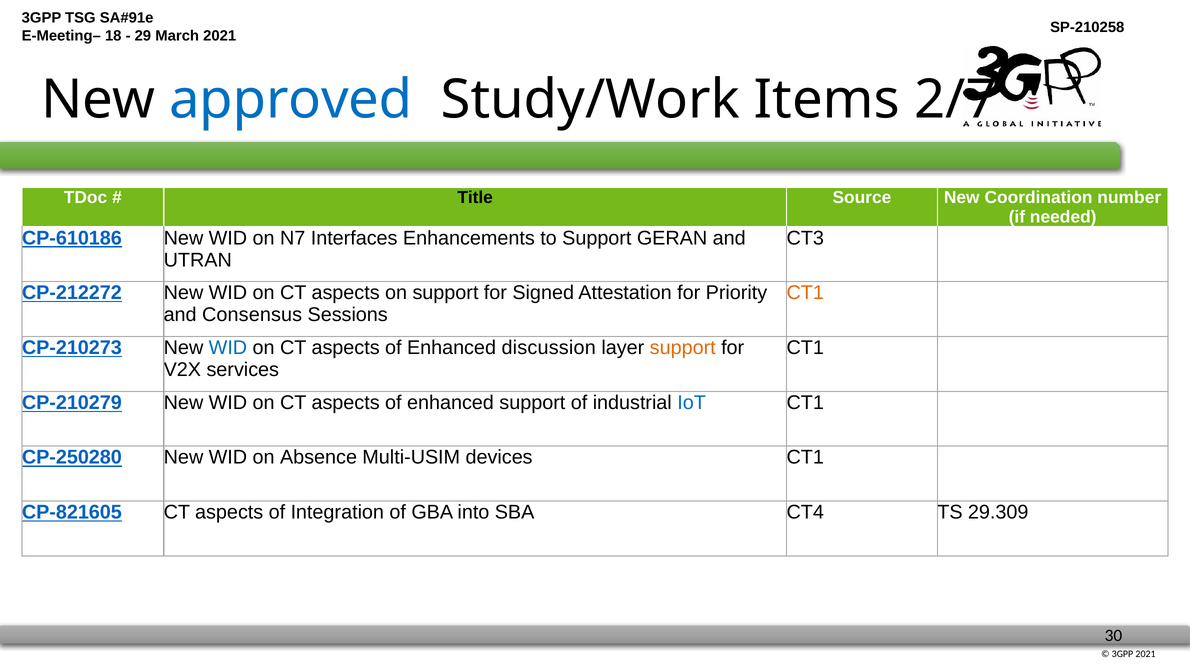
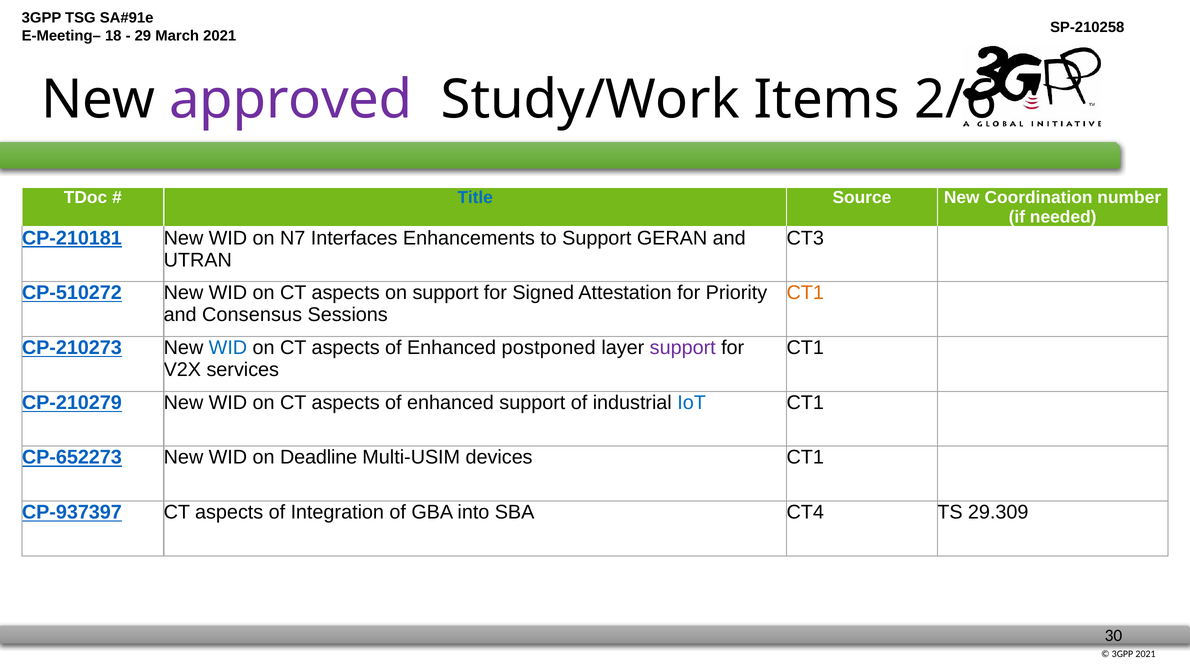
approved colour: blue -> purple
2/7: 2/7 -> 2/6
Title colour: black -> blue
CP-610186: CP-610186 -> CP-210181
CP-212272: CP-212272 -> CP-510272
discussion: discussion -> postponed
support at (683, 348) colour: orange -> purple
CP-250280: CP-250280 -> CP-652273
Absence: Absence -> Deadline
CP-821605: CP-821605 -> CP-937397
